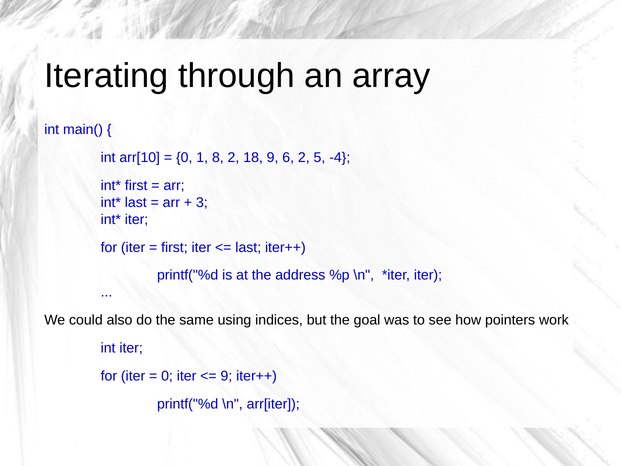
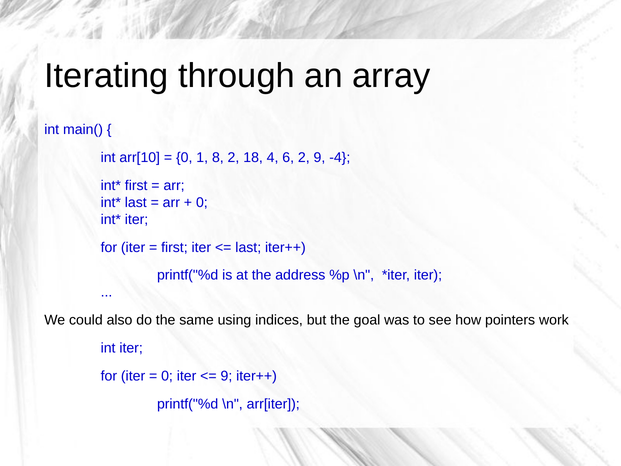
18 9: 9 -> 4
2 5: 5 -> 9
3 at (202, 202): 3 -> 0
